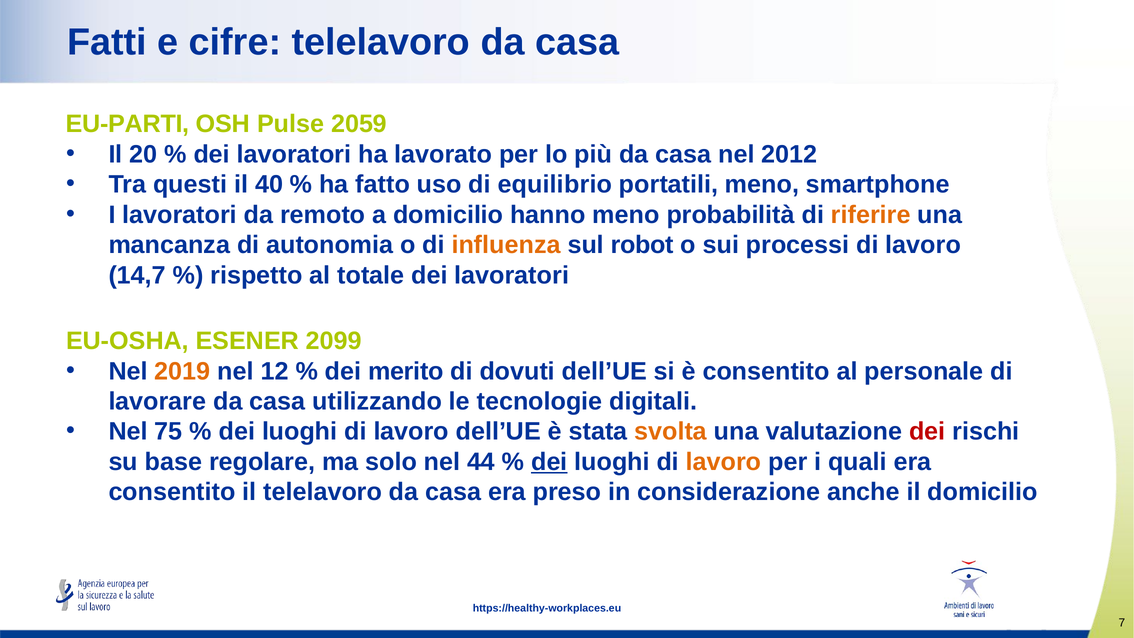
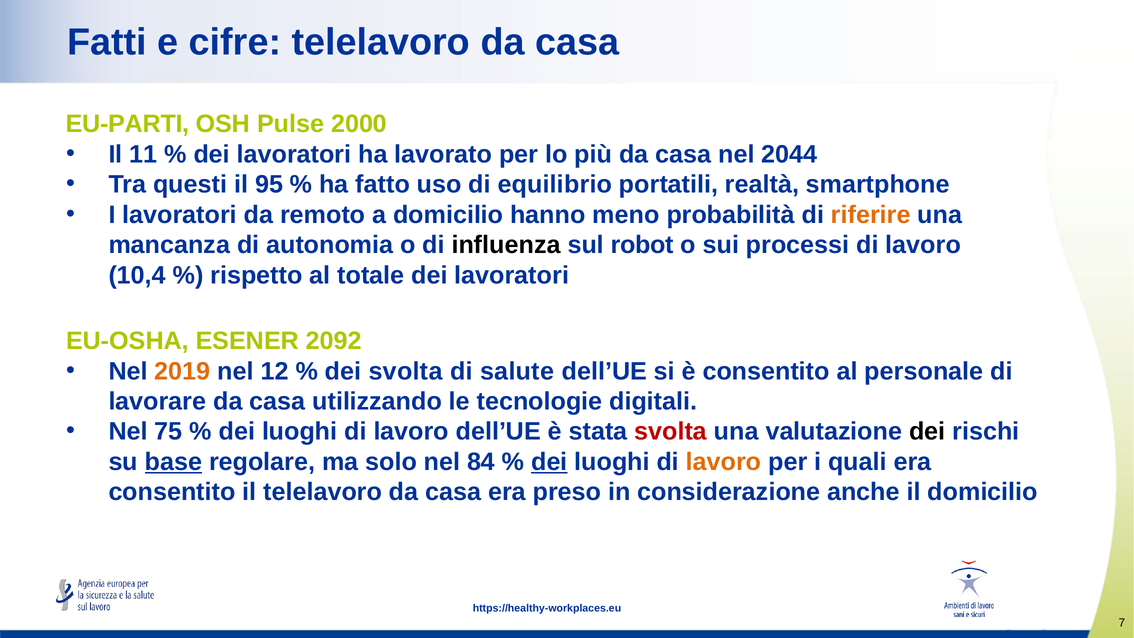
2059: 2059 -> 2000
20: 20 -> 11
2012: 2012 -> 2044
40: 40 -> 95
portatili meno: meno -> realtà
influenza colour: orange -> black
14,7: 14,7 -> 10,4
2099: 2099 -> 2092
dei merito: merito -> svolta
dovuti: dovuti -> salute
svolta at (671, 432) colour: orange -> red
dei at (927, 432) colour: red -> black
base underline: none -> present
44: 44 -> 84
